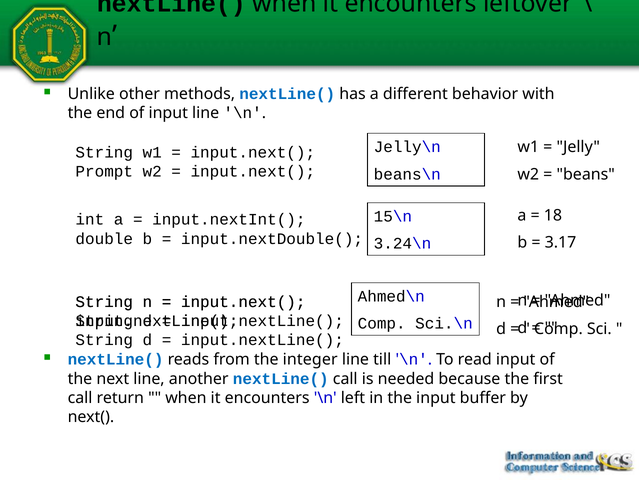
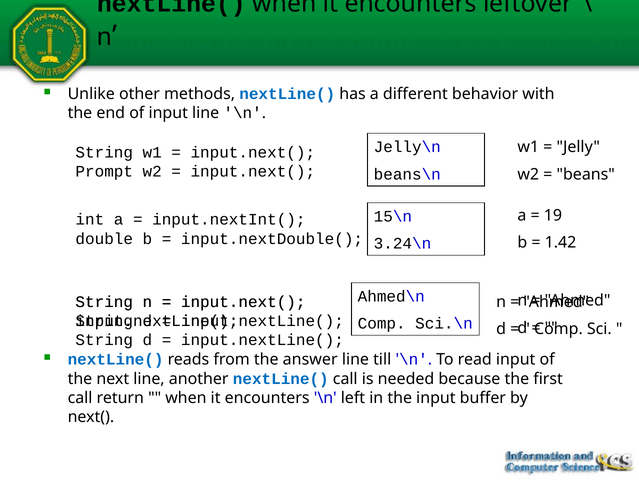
18: 18 -> 19
3.17: 3.17 -> 1.42
integer: integer -> answer
